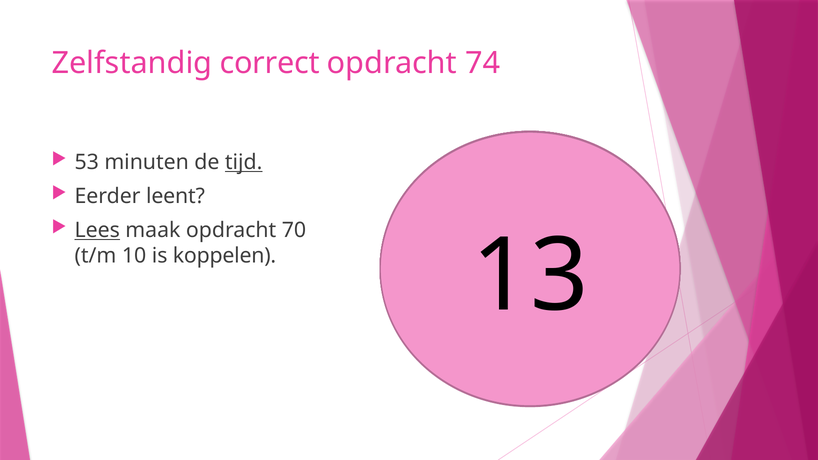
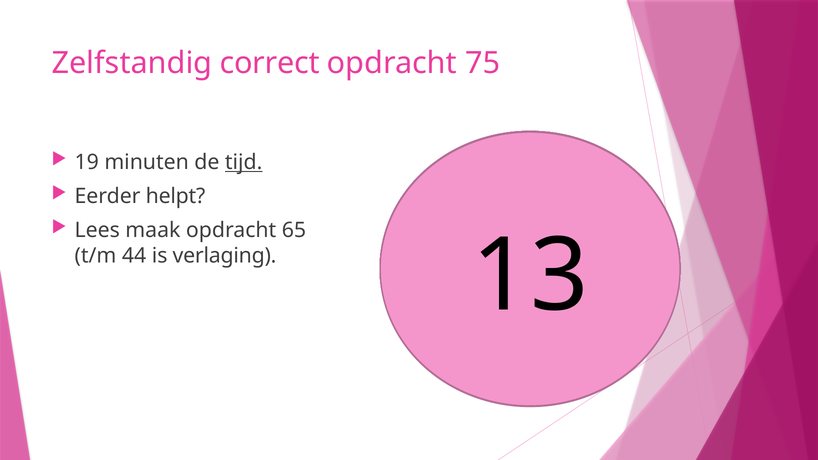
74: 74 -> 75
53: 53 -> 19
leent: leent -> helpt
Lees underline: present -> none
70: 70 -> 65
t/m 10: 10 -> 44
koppelen: koppelen -> verlaging
